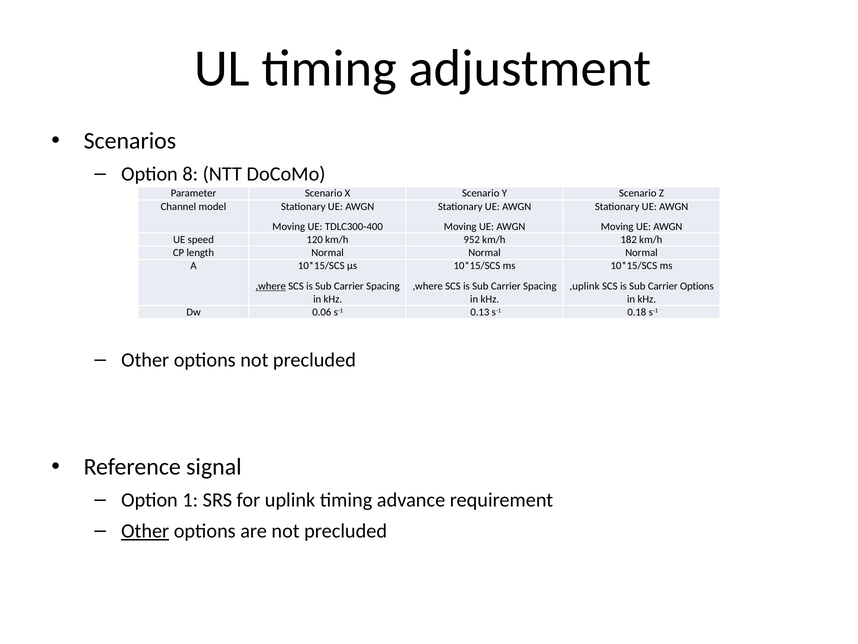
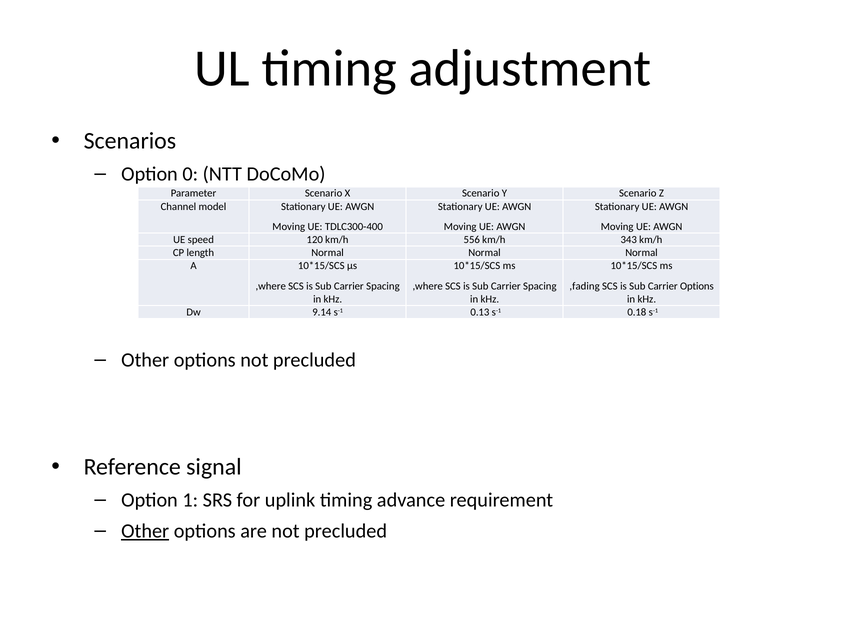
8: 8 -> 0
952: 952 -> 556
182: 182 -> 343
,where at (271, 286) underline: present -> none
,uplink: ,uplink -> ,fading
0.06: 0.06 -> 9.14
